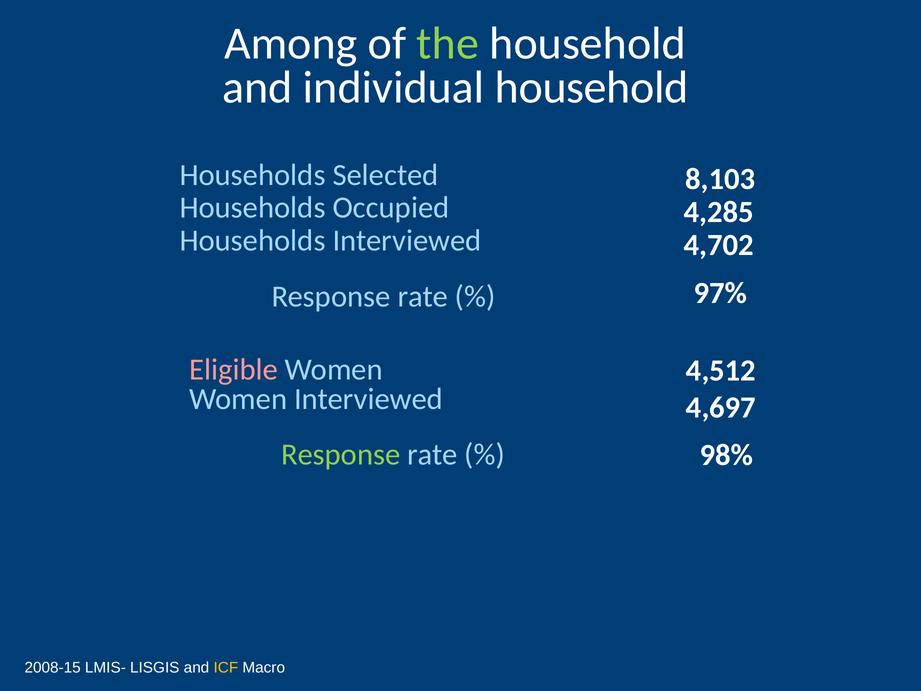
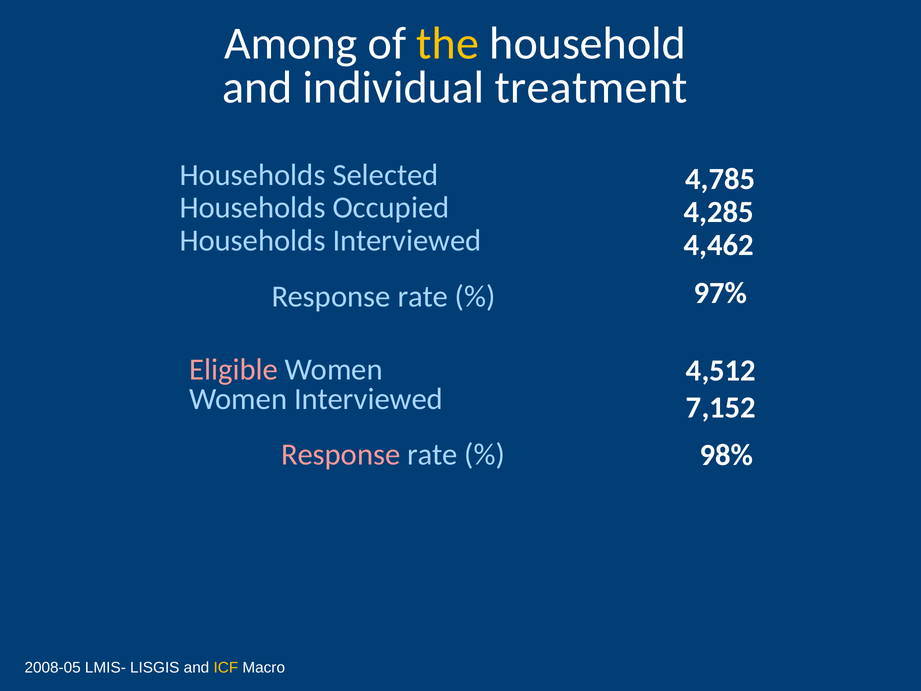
the colour: light green -> yellow
individual household: household -> treatment
8,103: 8,103 -> 4,785
4,702: 4,702 -> 4,462
4,697: 4,697 -> 7,152
Response at (341, 454) colour: light green -> pink
2008-15: 2008-15 -> 2008-05
